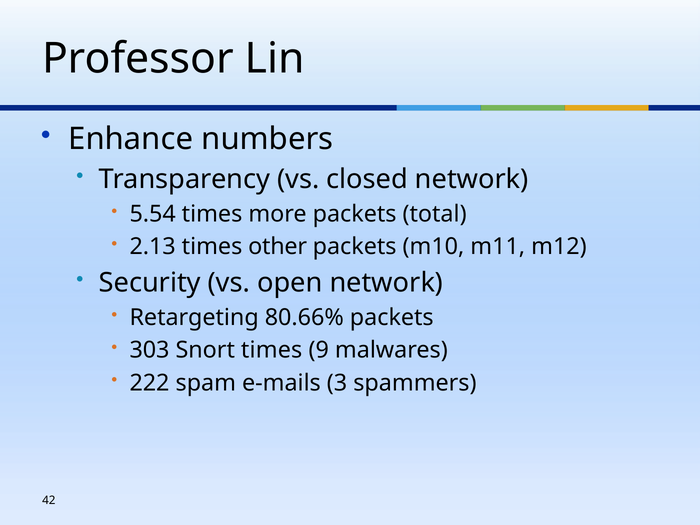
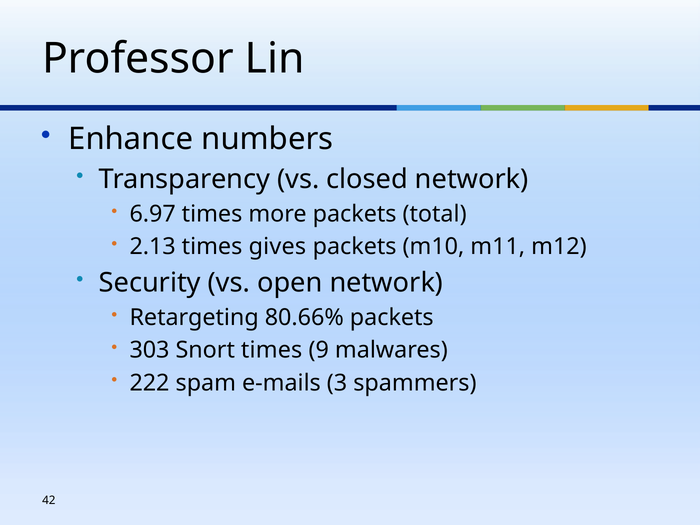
5.54: 5.54 -> 6.97
other: other -> gives
